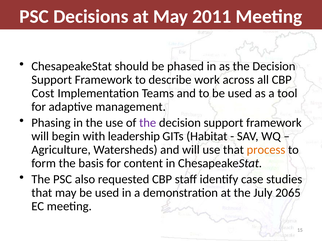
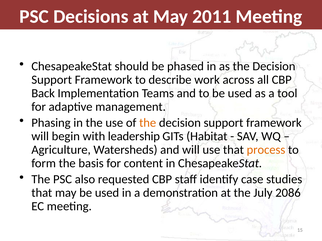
Cost: Cost -> Back
the at (148, 123) colour: purple -> orange
2065: 2065 -> 2086
